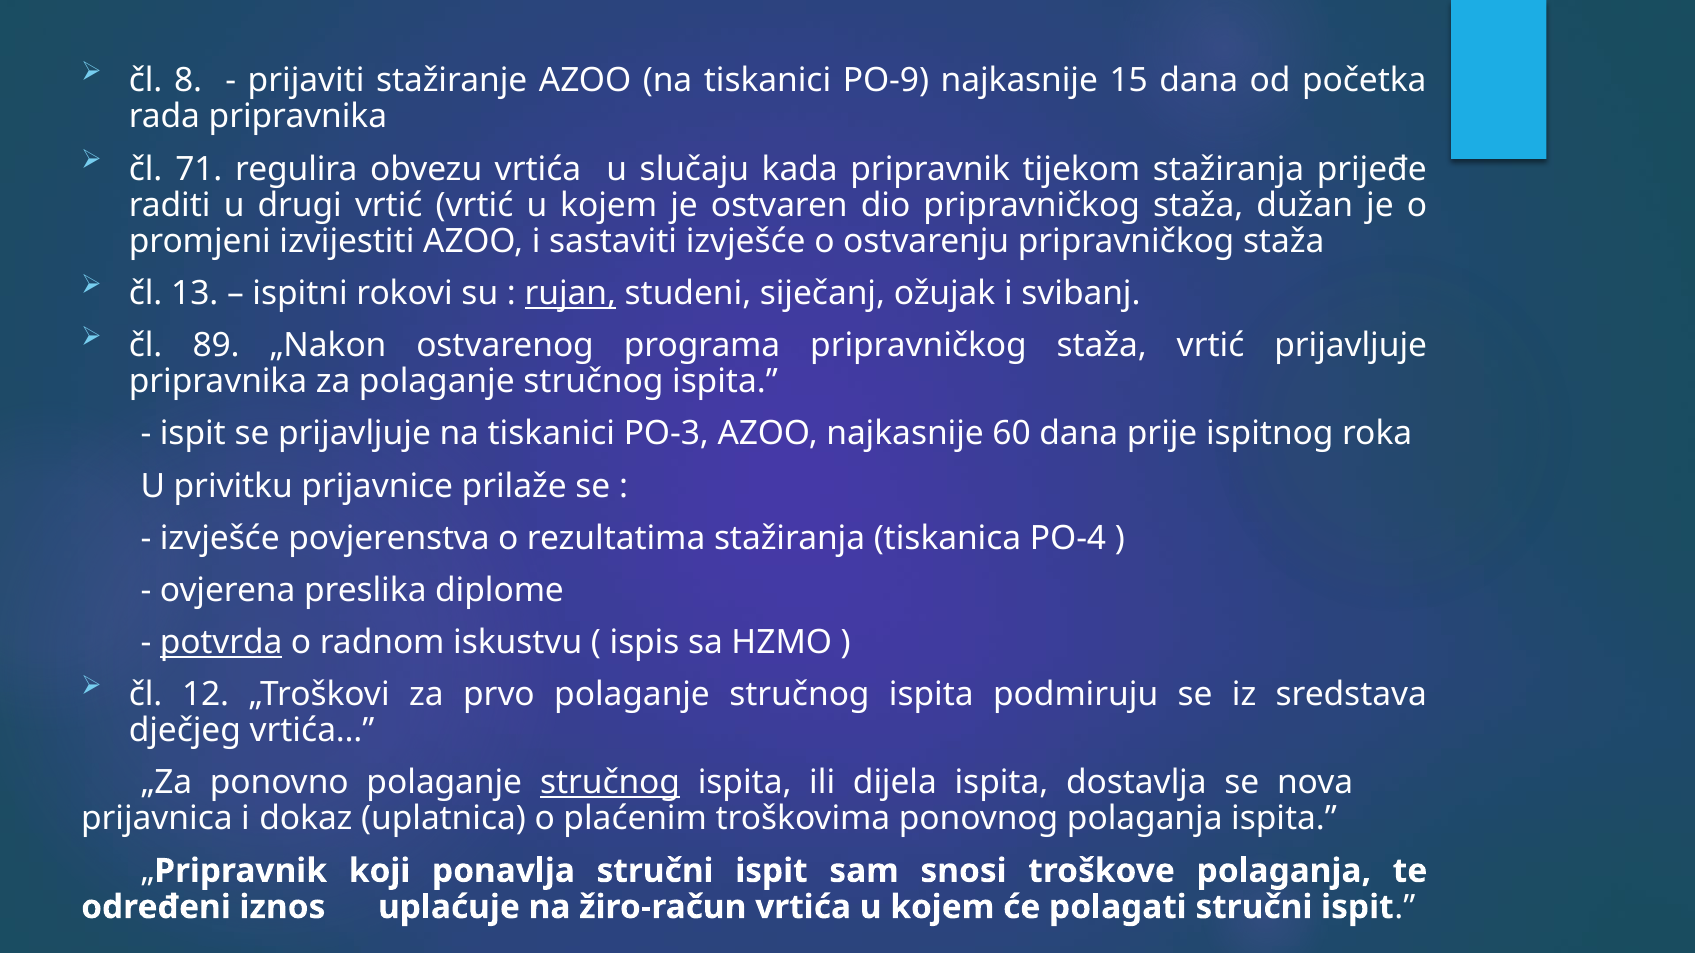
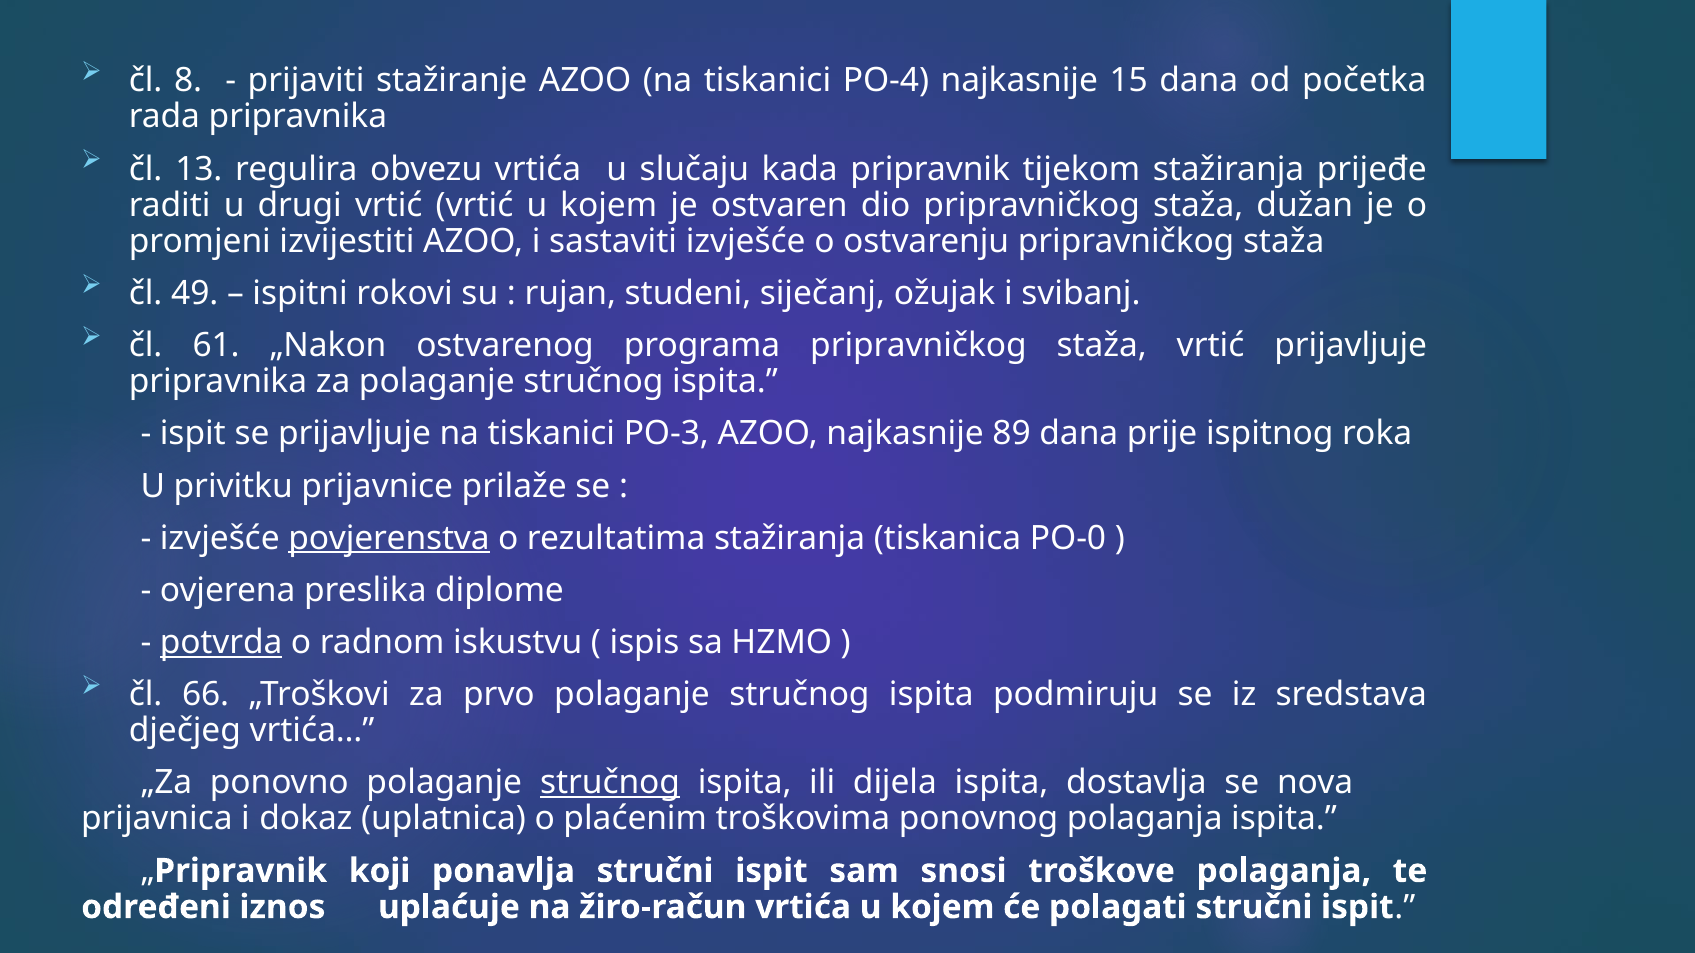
PO-9: PO-9 -> PO-4
71: 71 -> 13
13: 13 -> 49
rujan underline: present -> none
89: 89 -> 61
60: 60 -> 89
povjerenstva underline: none -> present
PO-4: PO-4 -> PO-0
12: 12 -> 66
